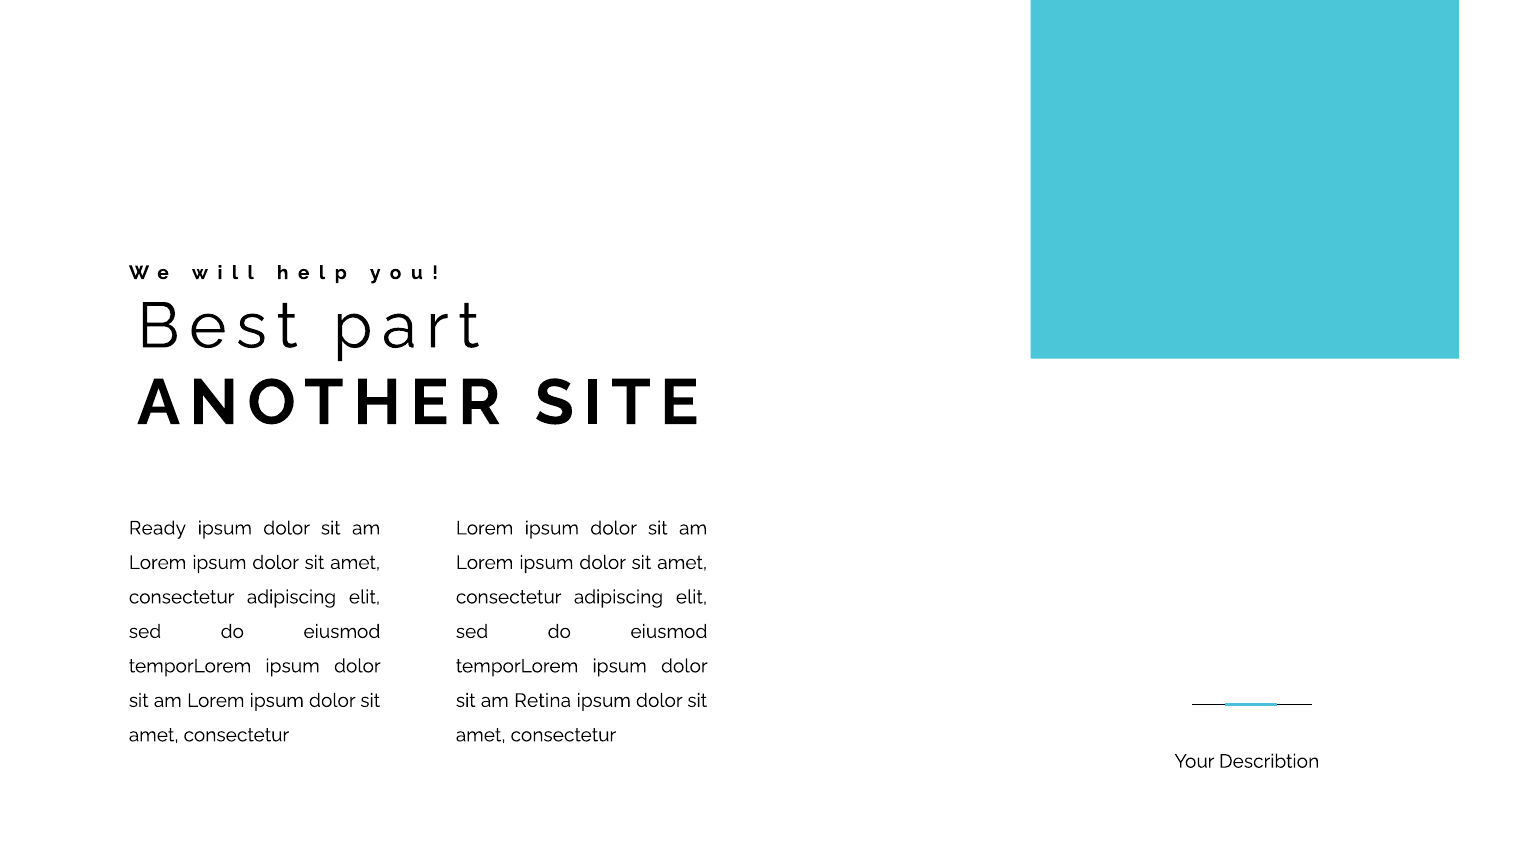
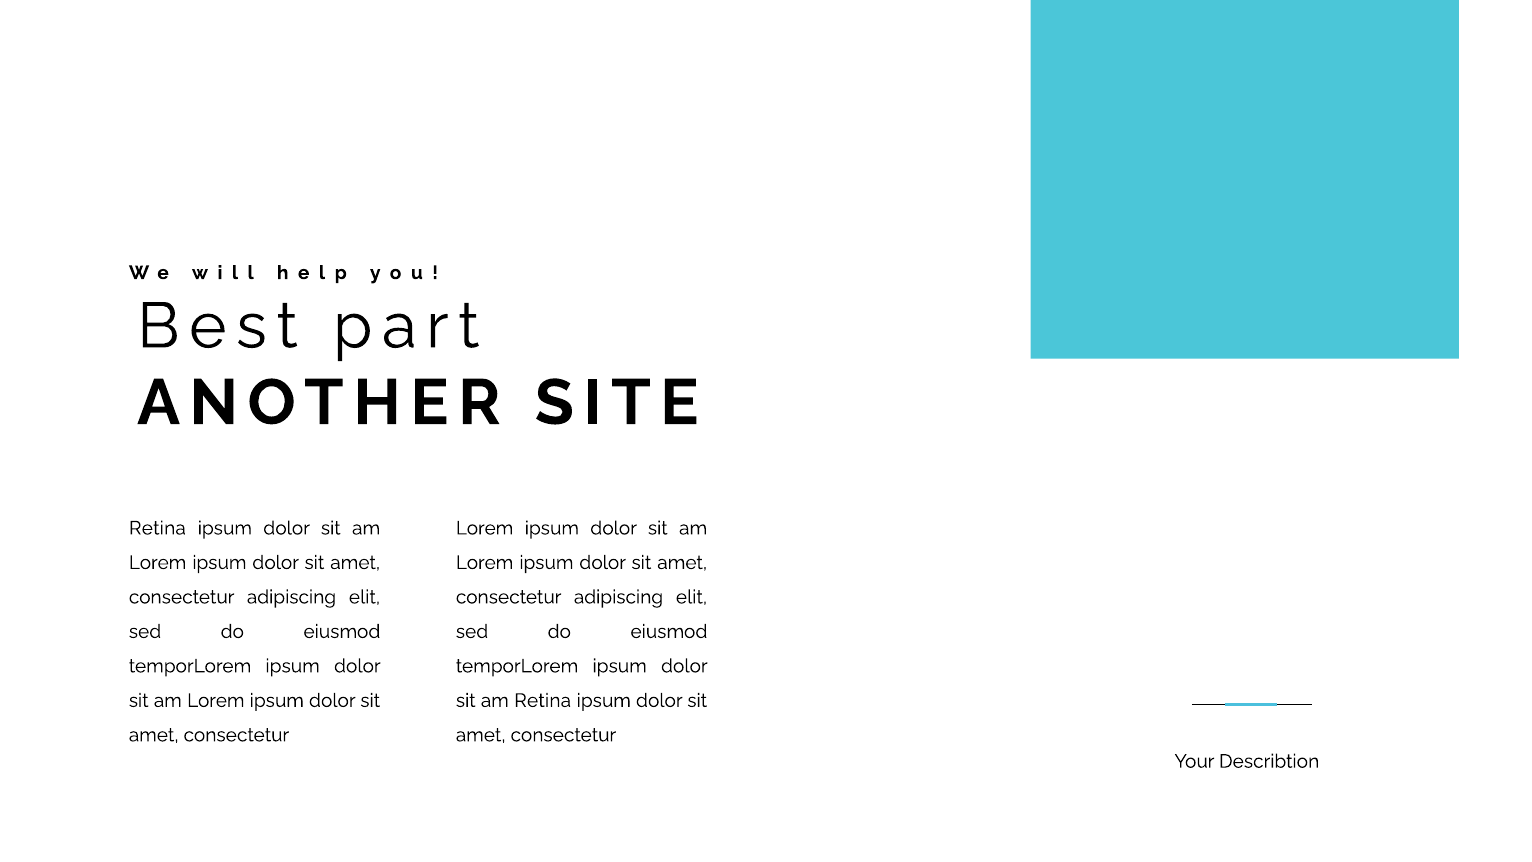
Ready at (157, 528): Ready -> Retina
